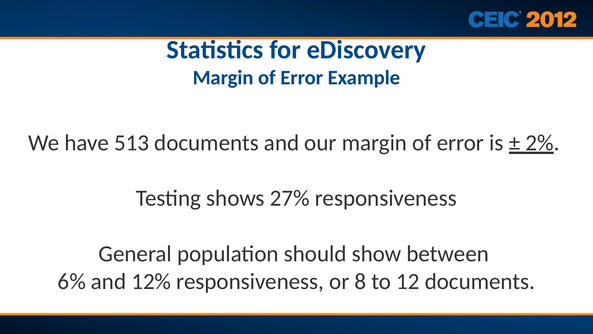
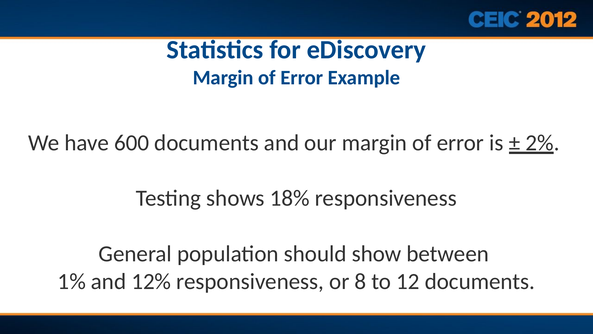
513: 513 -> 600
27%: 27% -> 18%
6%: 6% -> 1%
